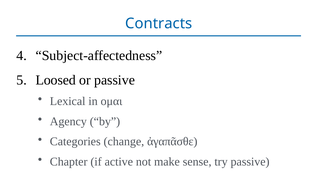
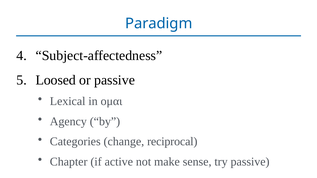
Contracts: Contracts -> Paradigm
ἀγαπᾶσθε: ἀγαπᾶσθε -> reciprocal
